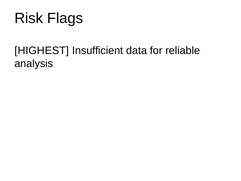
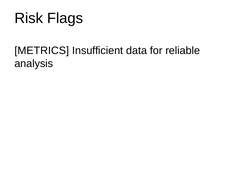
HIGHEST: HIGHEST -> METRICS
